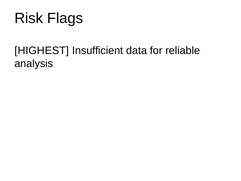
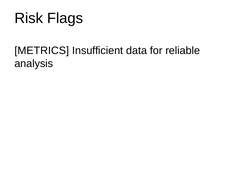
HIGHEST: HIGHEST -> METRICS
